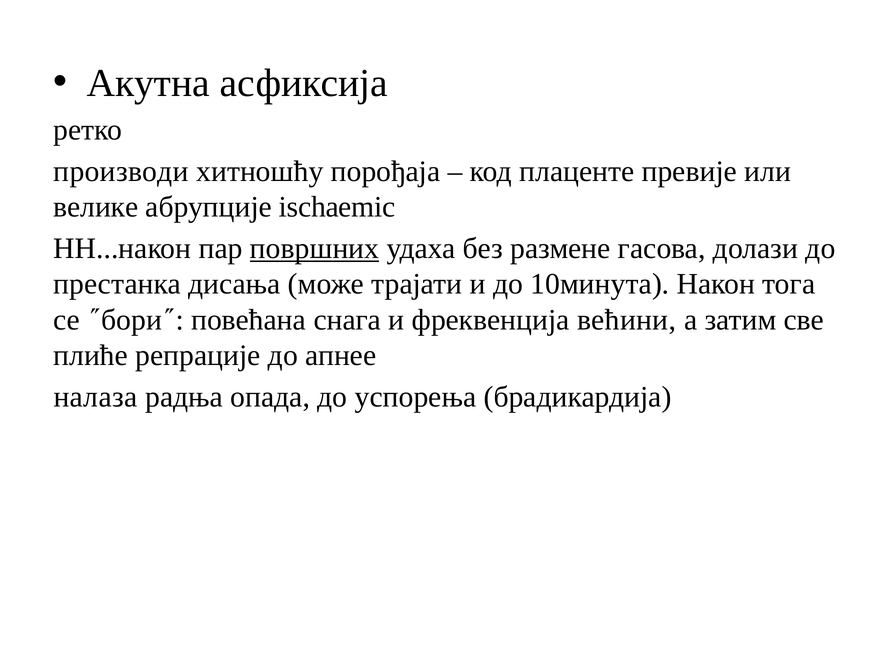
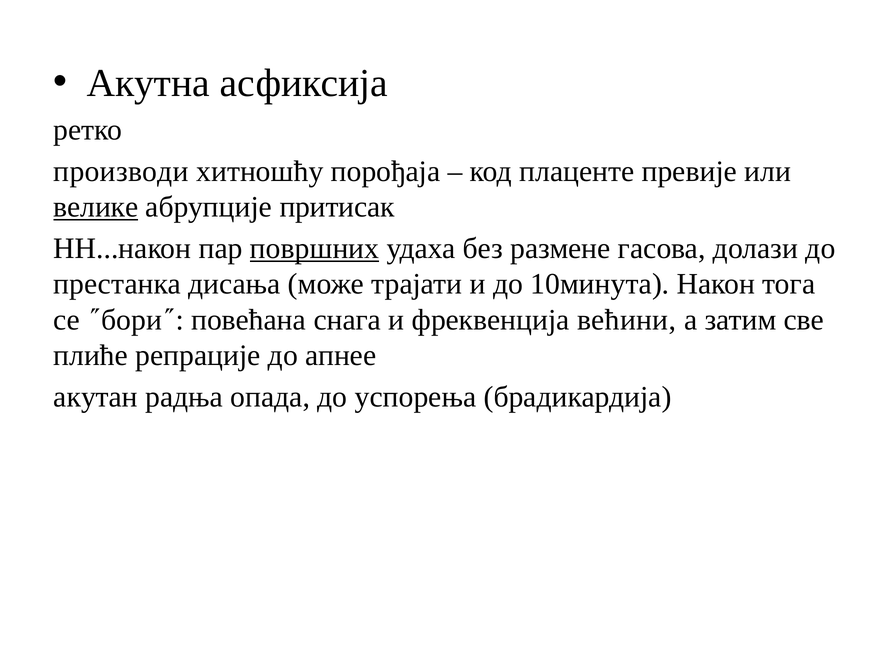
велике underline: none -> present
ischaemic: ischaemic -> притисак
налаза: налаза -> акутан
